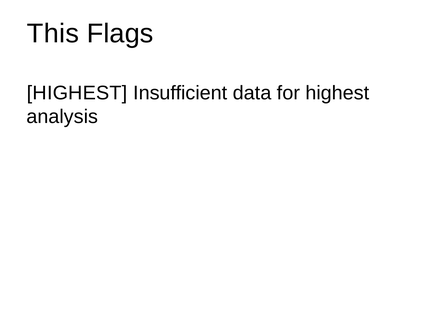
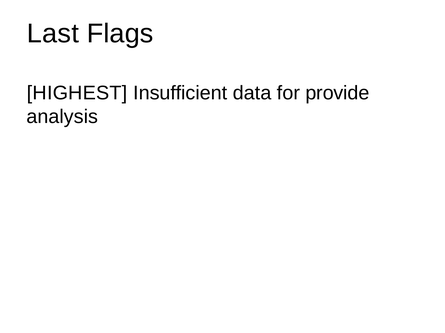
This: This -> Last
for highest: highest -> provide
